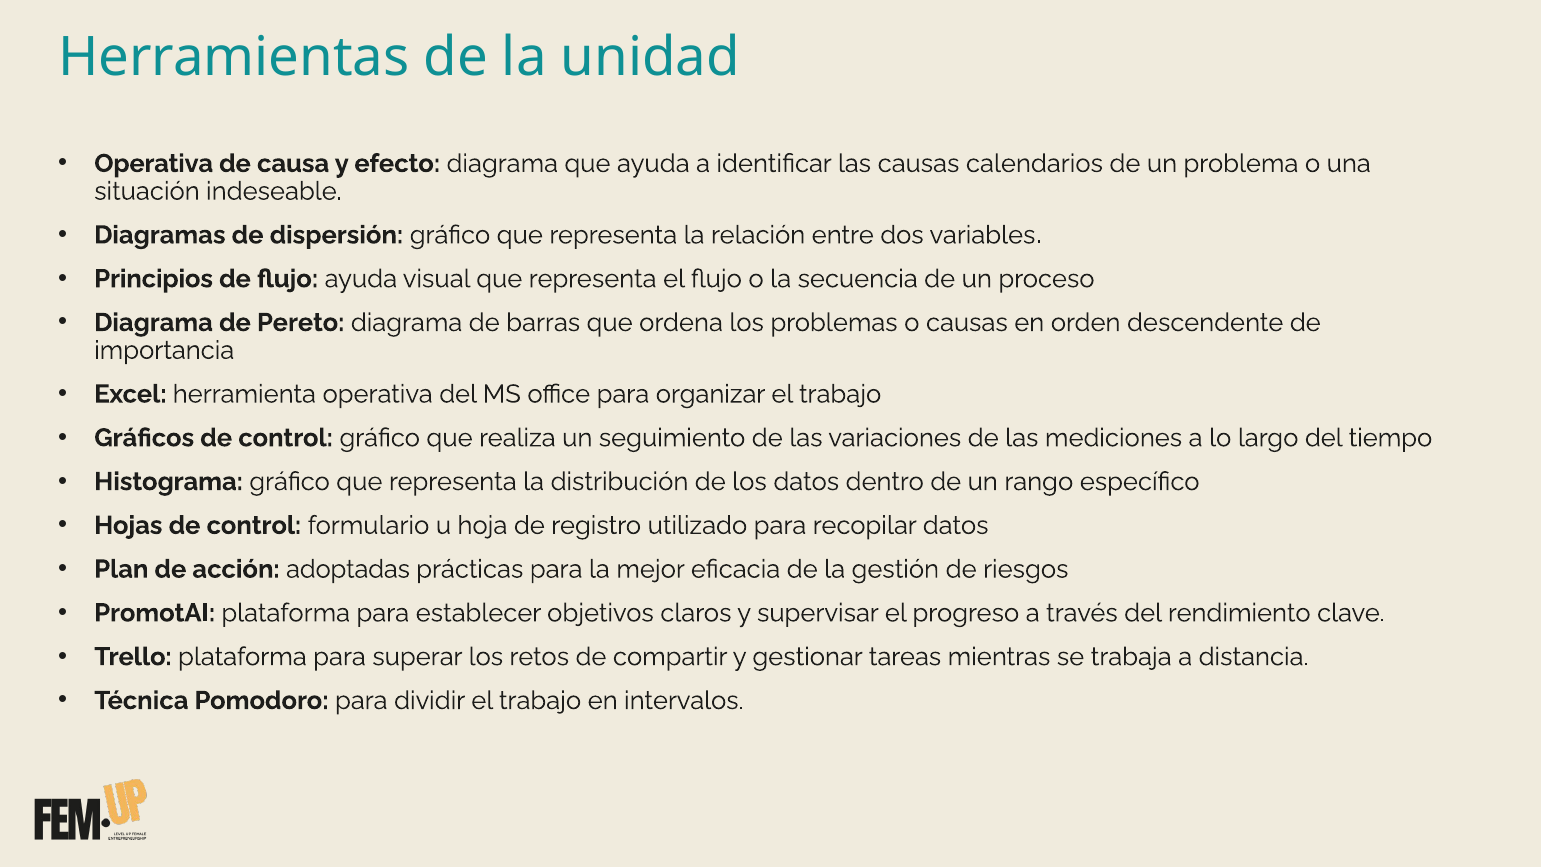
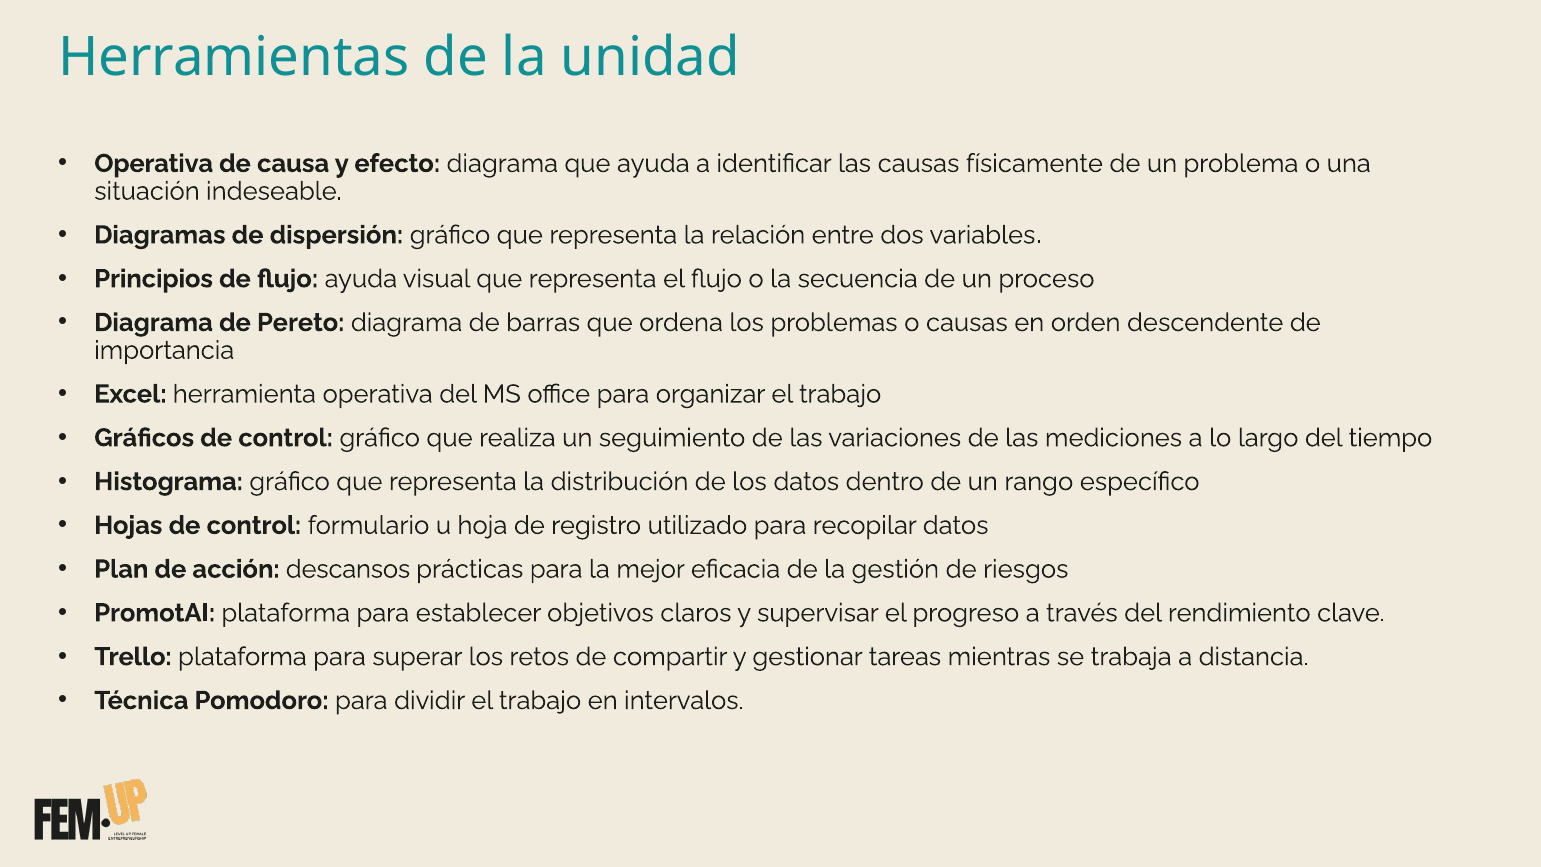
calendarios: calendarios -> físicamente
adoptadas: adoptadas -> descansos
